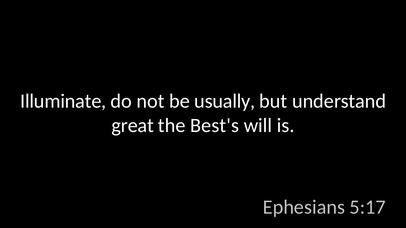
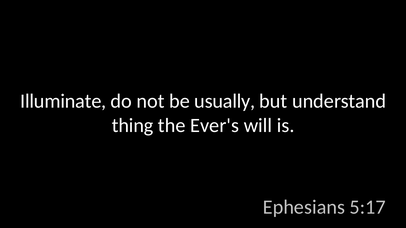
great: great -> thing
Best's: Best's -> Ever's
